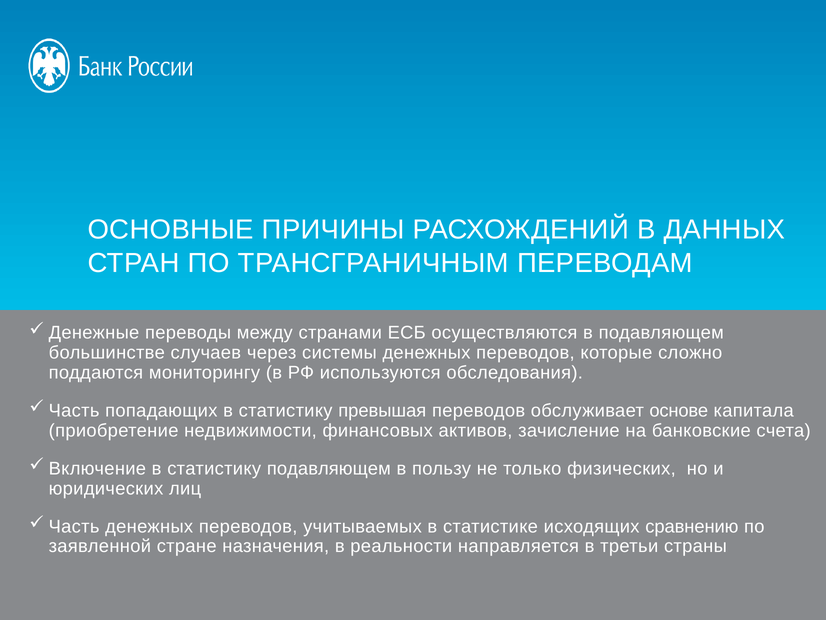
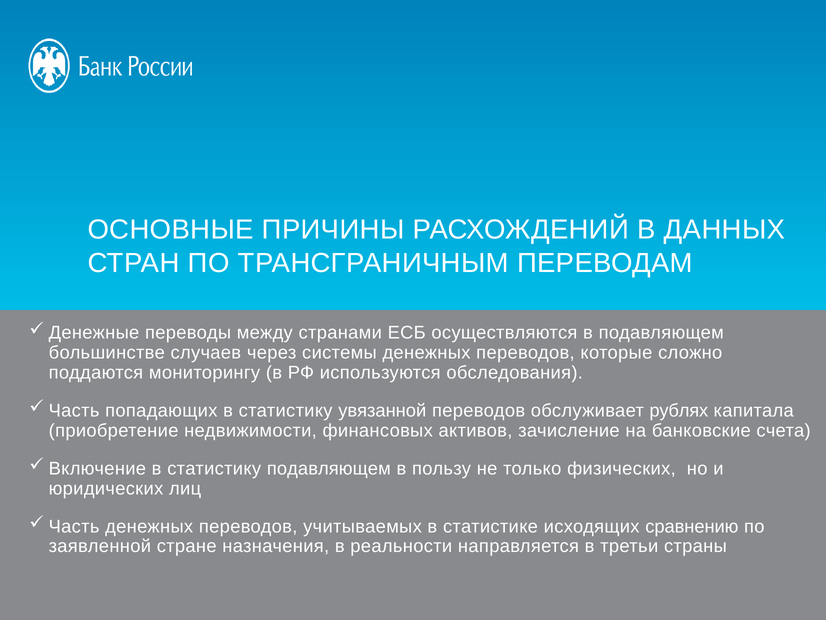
превышая: превышая -> увязанной
основе: основе -> рублях
